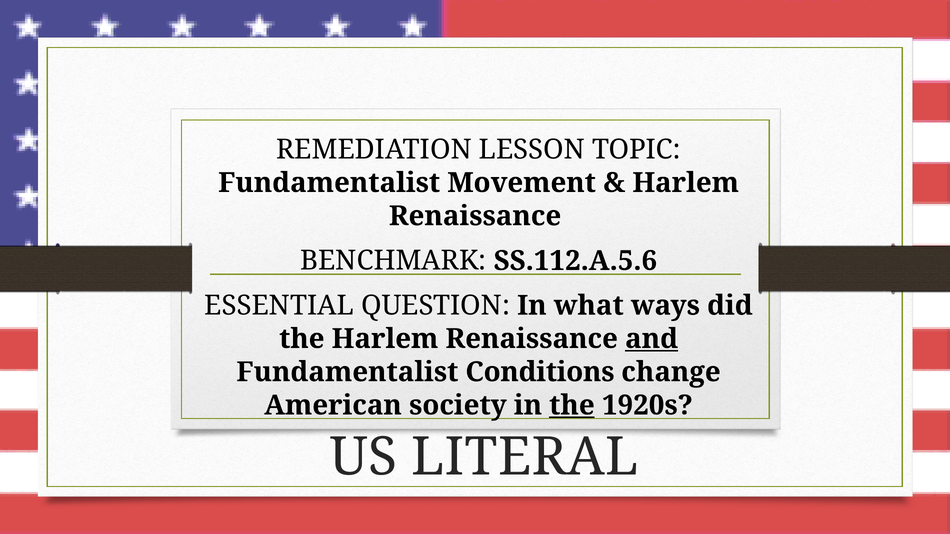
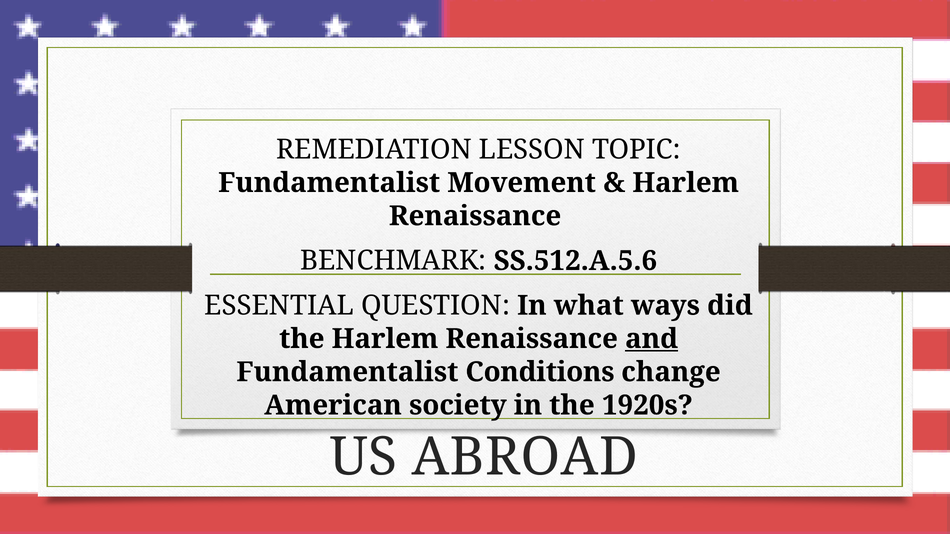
SS.112.A.5.6: SS.112.A.5.6 -> SS.512.A.5.6
the at (572, 406) underline: present -> none
LITERAL: LITERAL -> ABROAD
